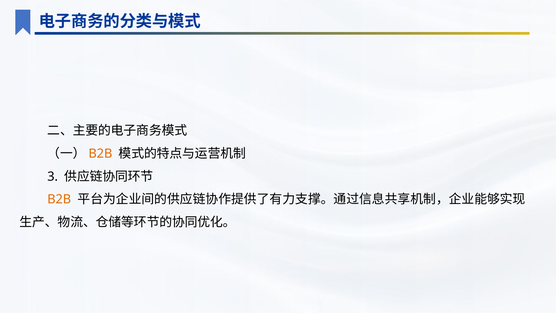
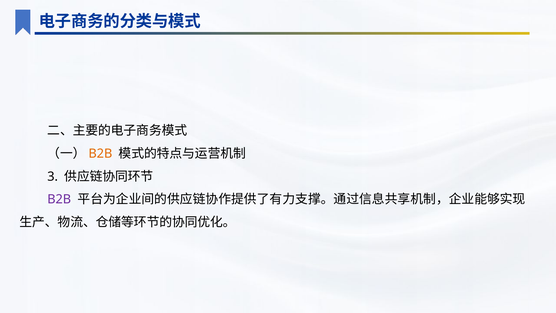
B2B at (59, 199) colour: orange -> purple
